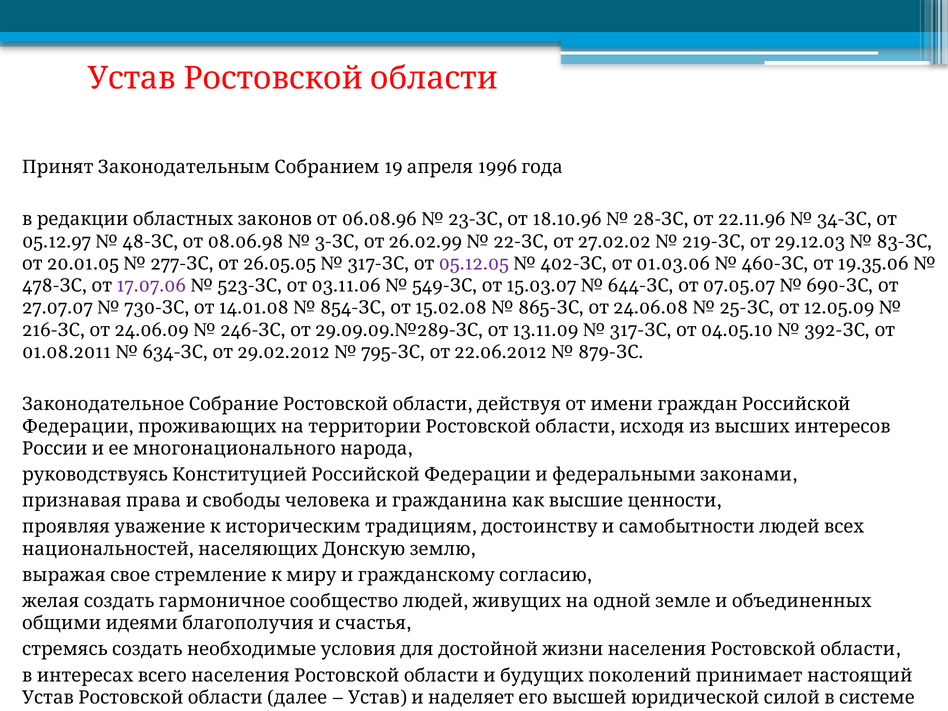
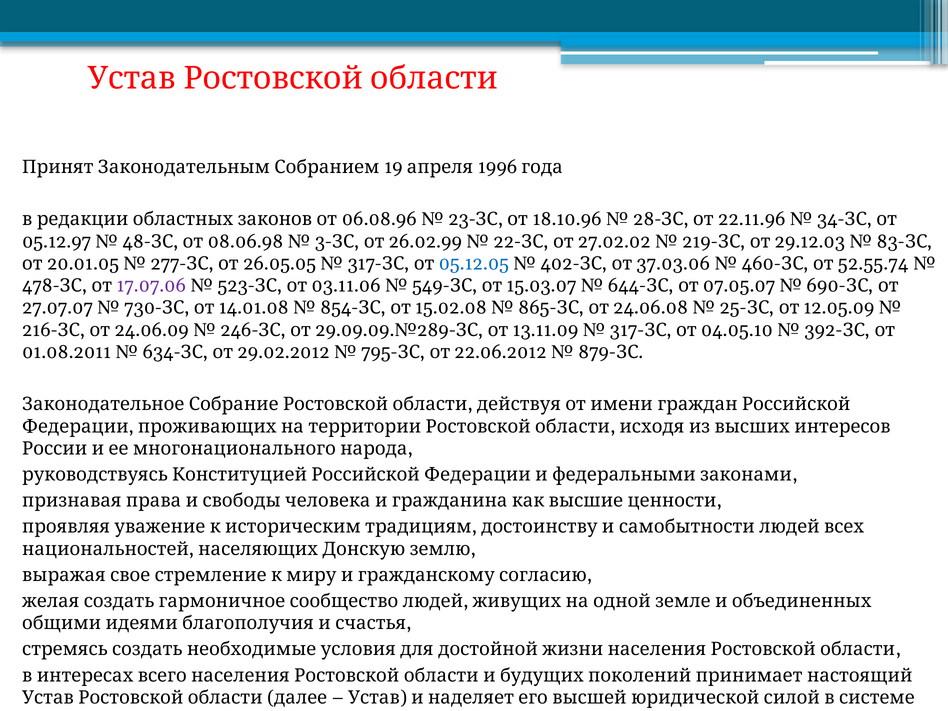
05.12.05 colour: purple -> blue
01.03.06: 01.03.06 -> 37.03.06
19.35.06: 19.35.06 -> 52.55.74
